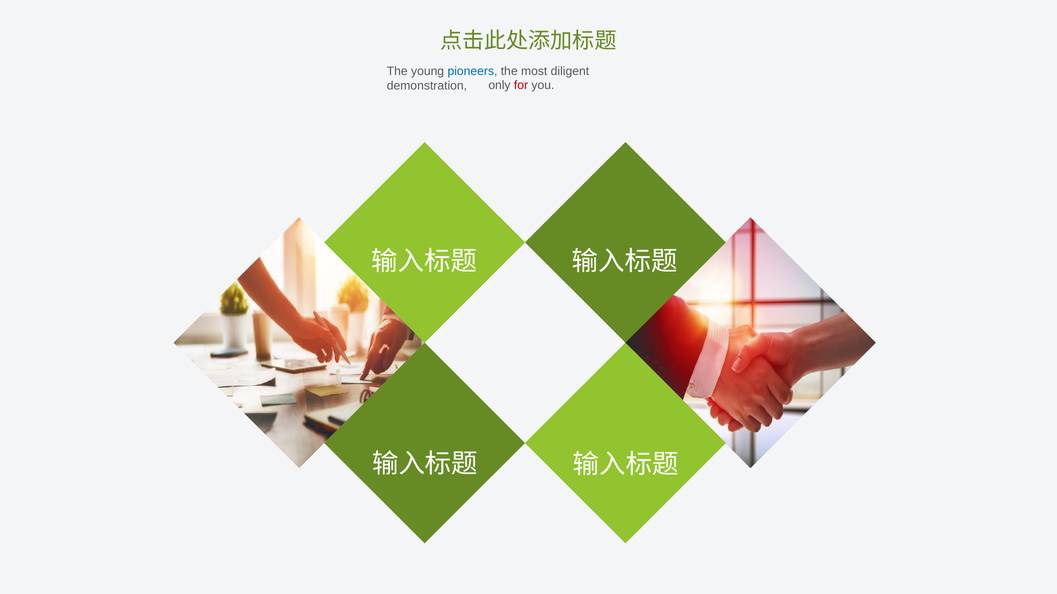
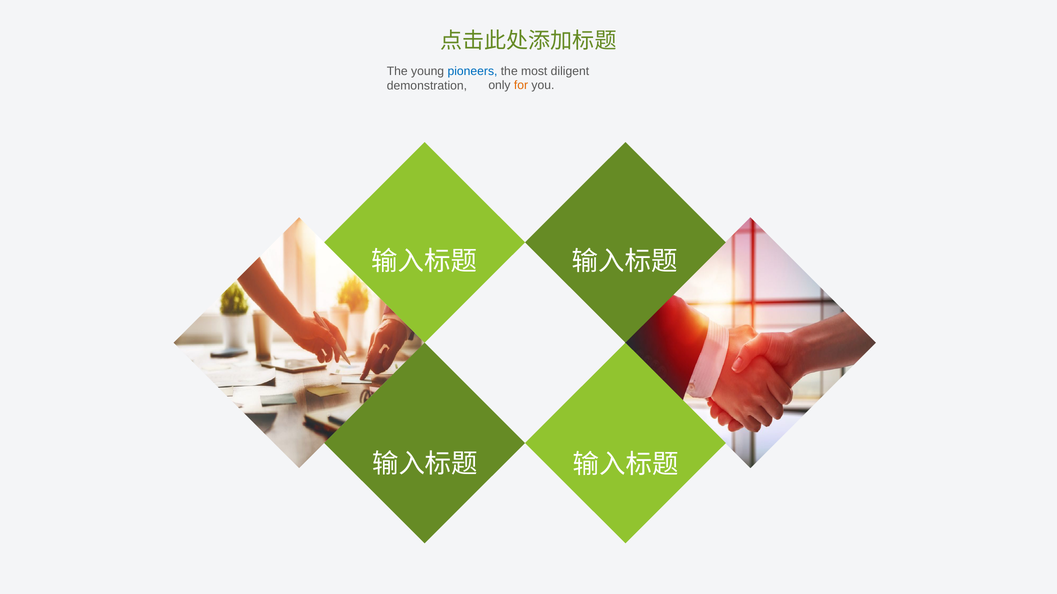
for colour: red -> orange
